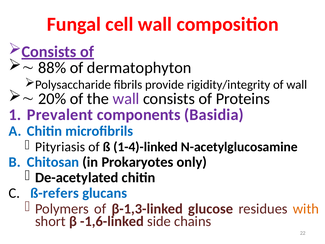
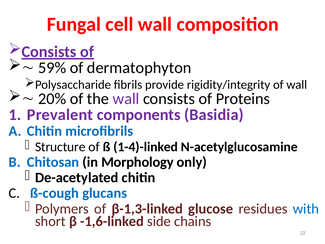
88%: 88% -> 59%
Pityriasis: Pityriasis -> Structure
Prokaryotes: Prokaryotes -> Morphology
ß-refers: ß-refers -> ß-cough
with colour: orange -> blue
